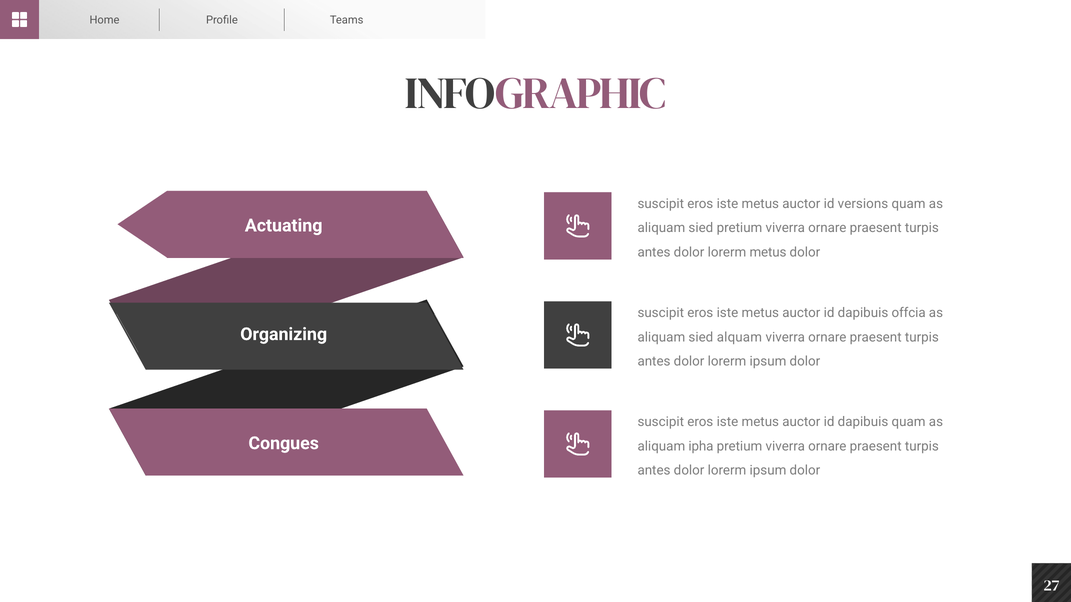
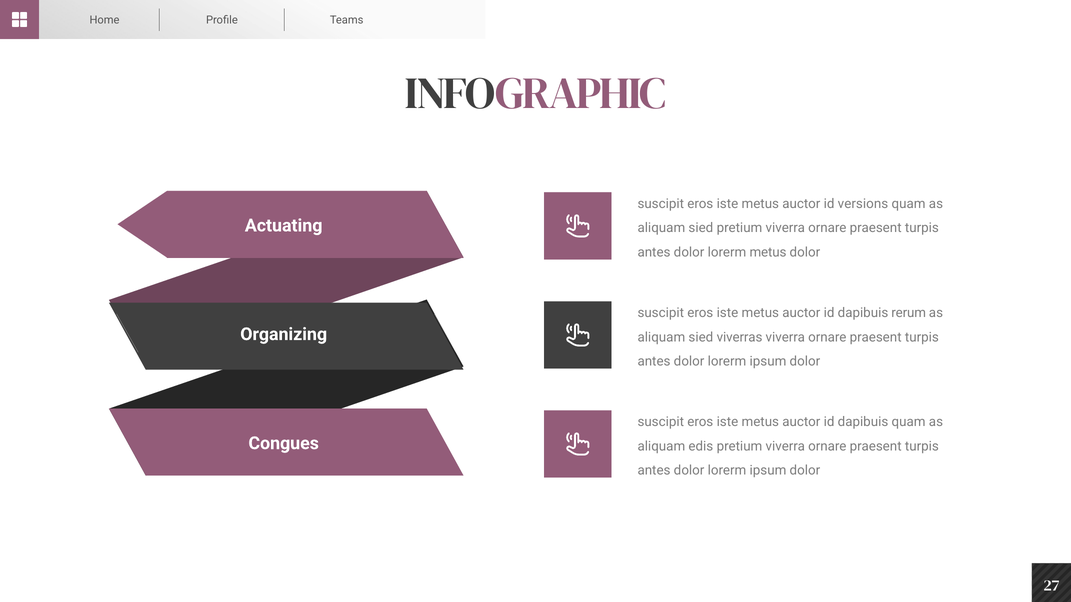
offcia: offcia -> rerum
alquam: alquam -> viverras
ipha: ipha -> edis
